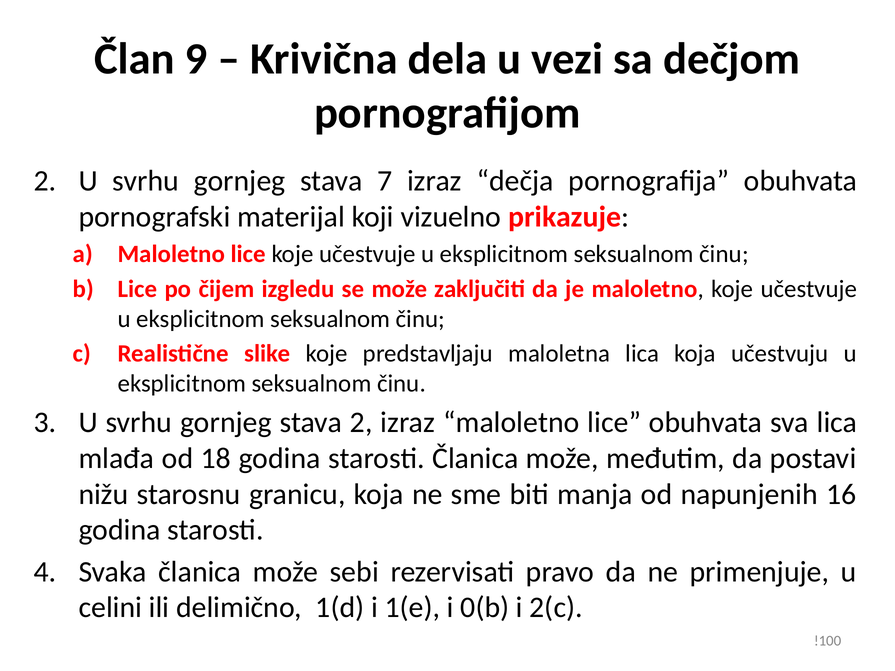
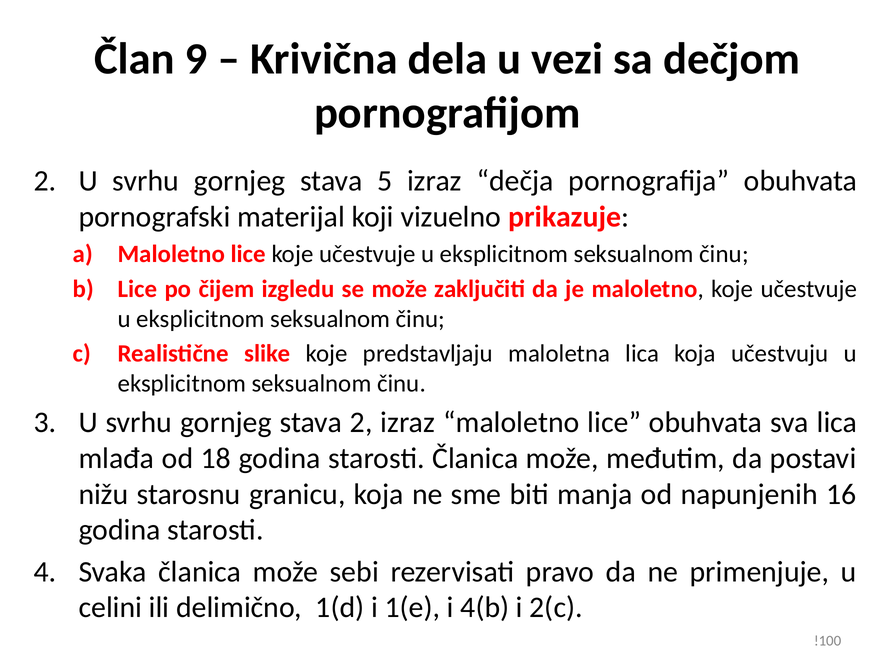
7: 7 -> 5
0(b: 0(b -> 4(b
